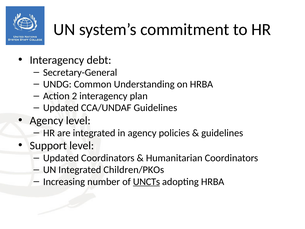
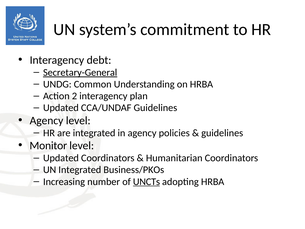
Secretary-General underline: none -> present
Support: Support -> Monitor
Children/PKOs: Children/PKOs -> Business/PKOs
